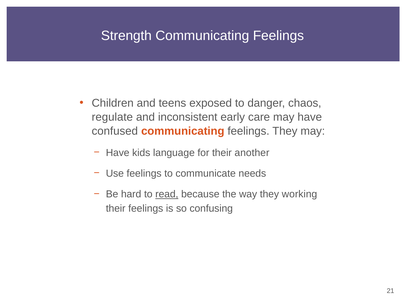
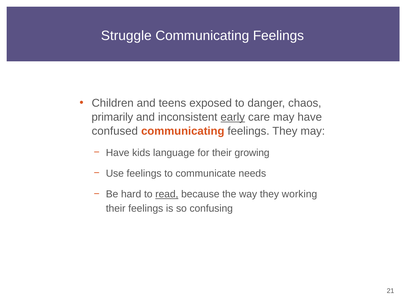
Strength: Strength -> Struggle
regulate: regulate -> primarily
early underline: none -> present
another: another -> growing
